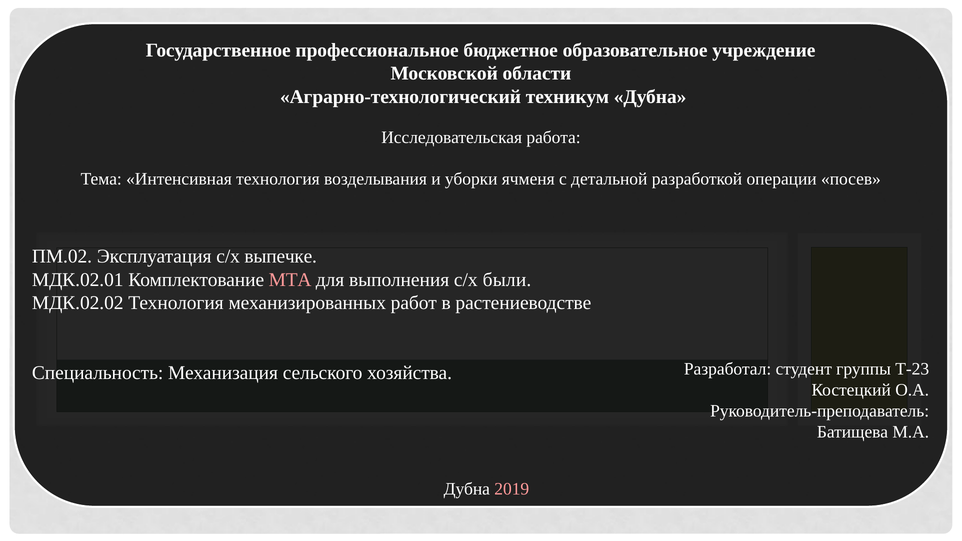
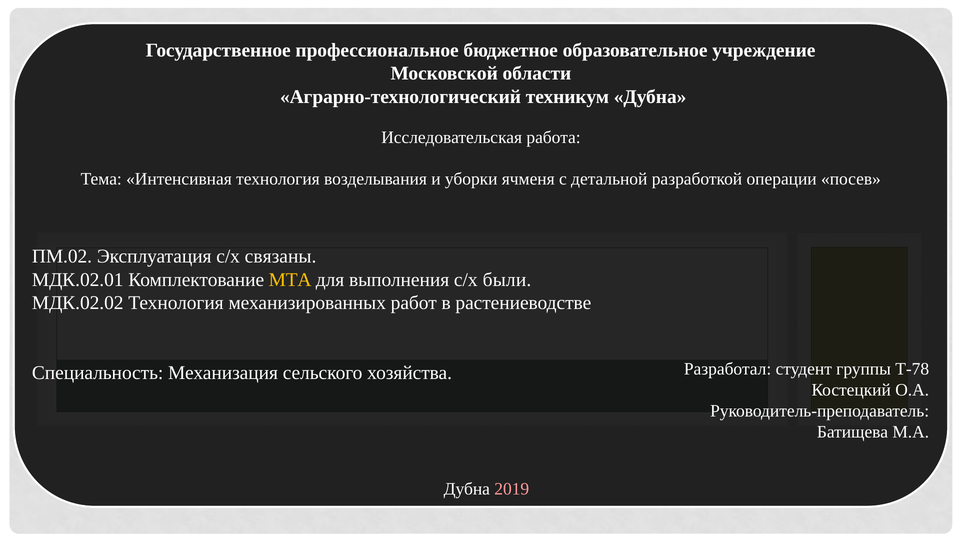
выпечке: выпечке -> связаны
МТА colour: pink -> yellow
Т-23: Т-23 -> Т-78
